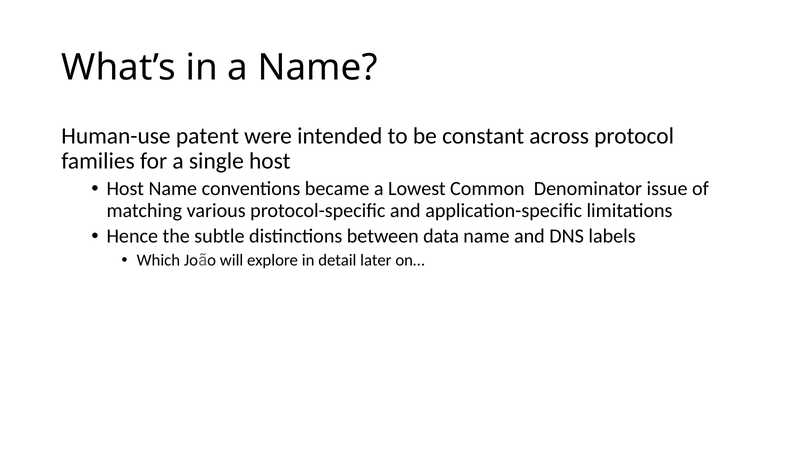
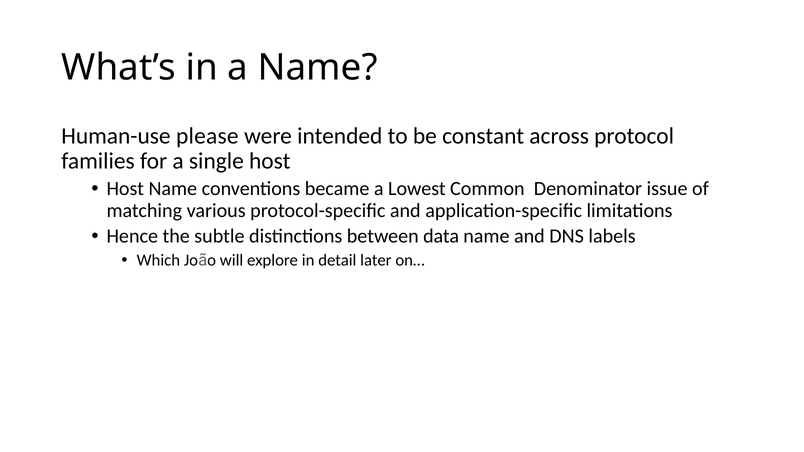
patent: patent -> please
